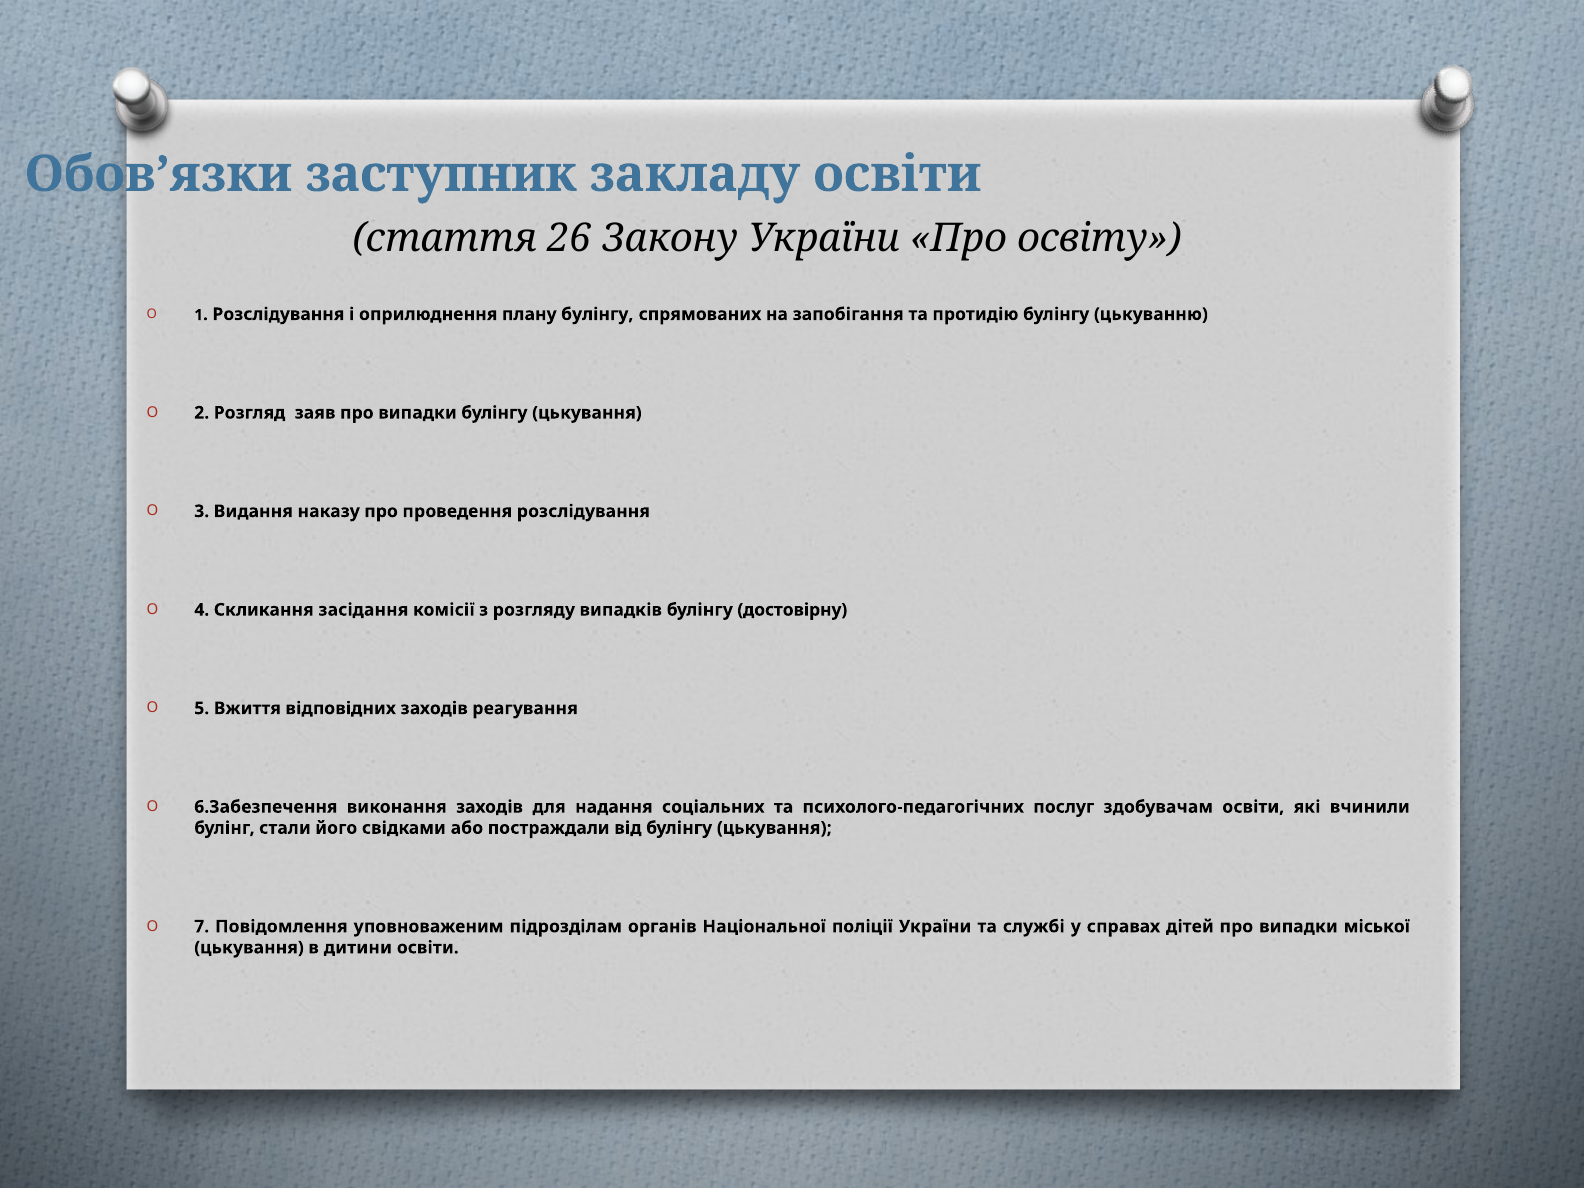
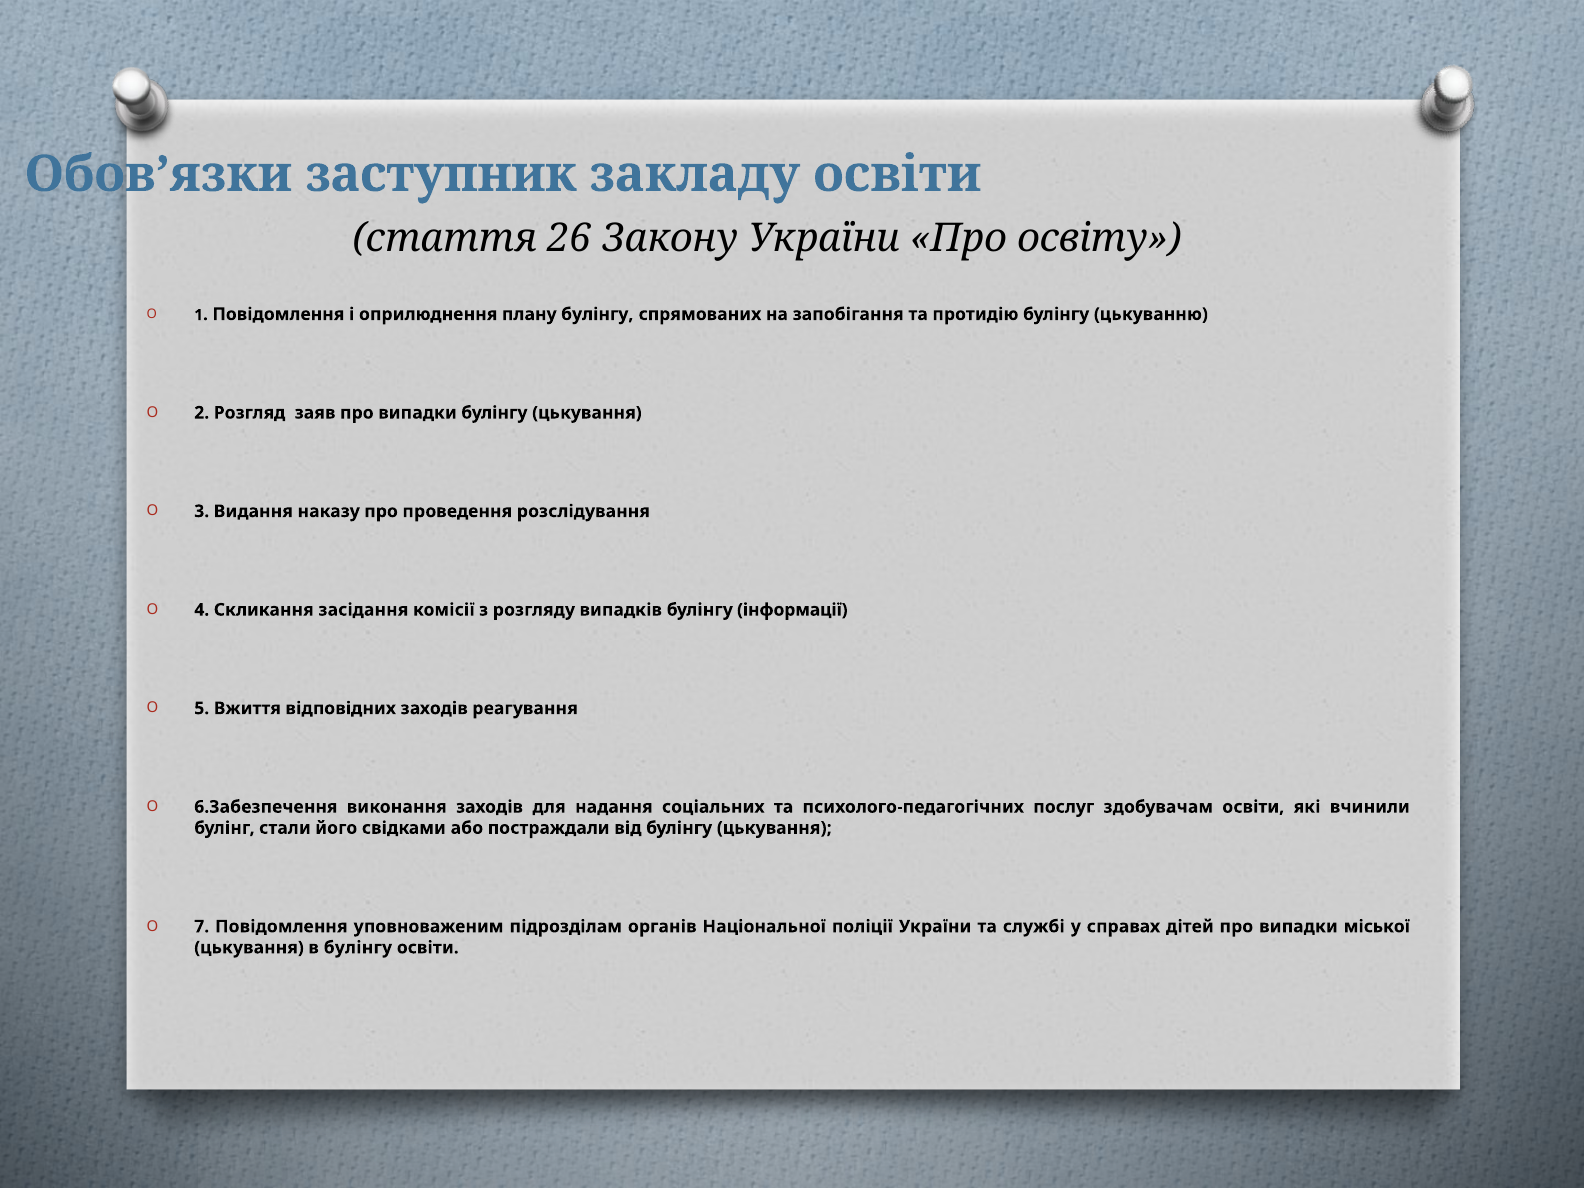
1 Розслідування: Розслідування -> Повідомлення
достовірну: достовірну -> інформації
в дитини: дитини -> булінгу
